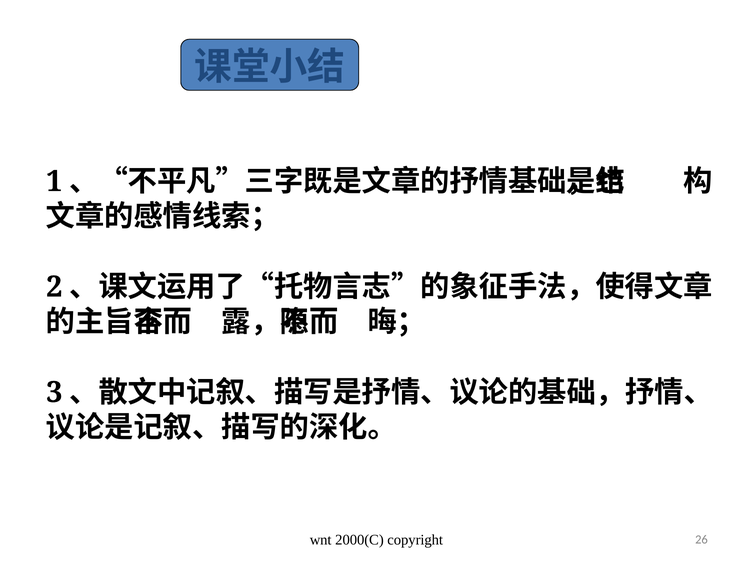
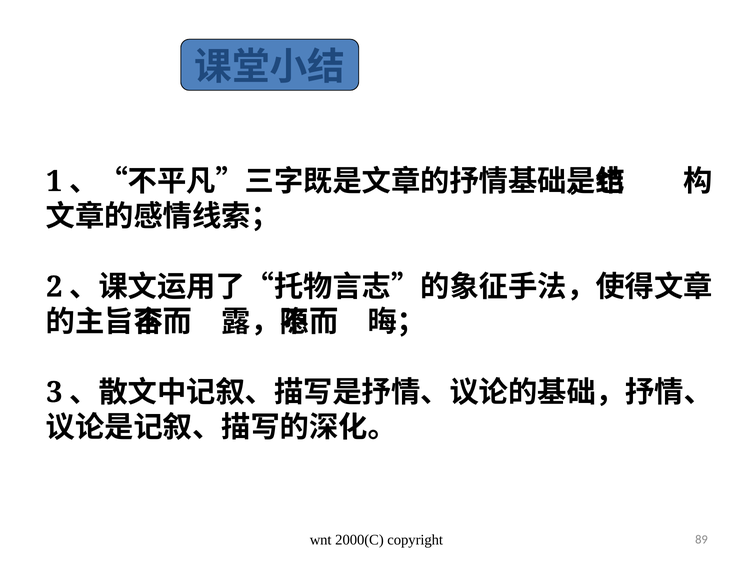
26: 26 -> 89
